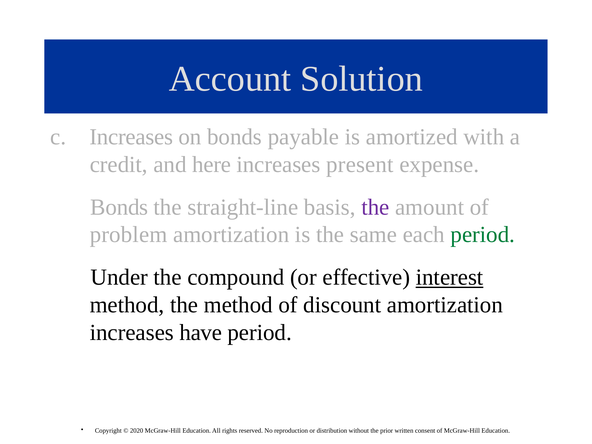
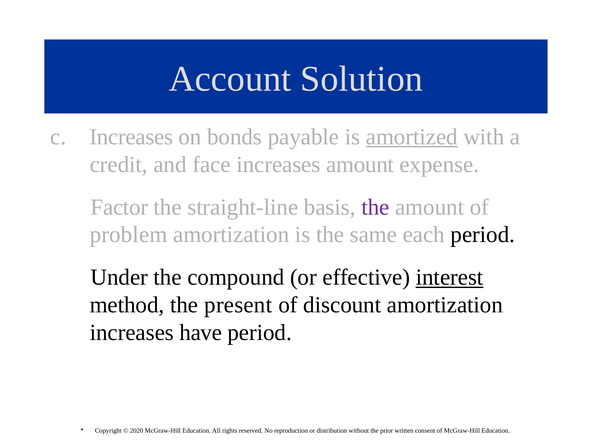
amortized underline: none -> present
here: here -> face
increases present: present -> amount
Bonds at (119, 207): Bonds -> Factor
period at (483, 235) colour: green -> black
the method: method -> present
